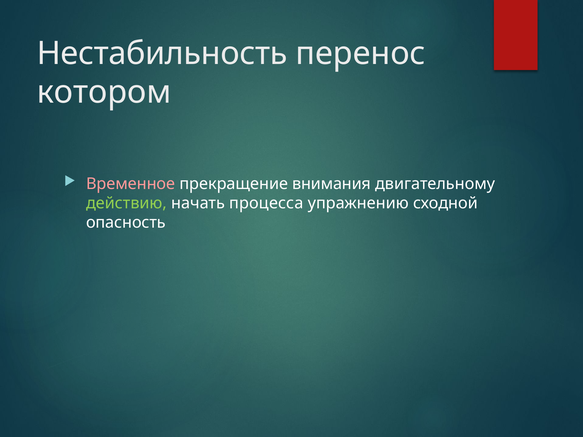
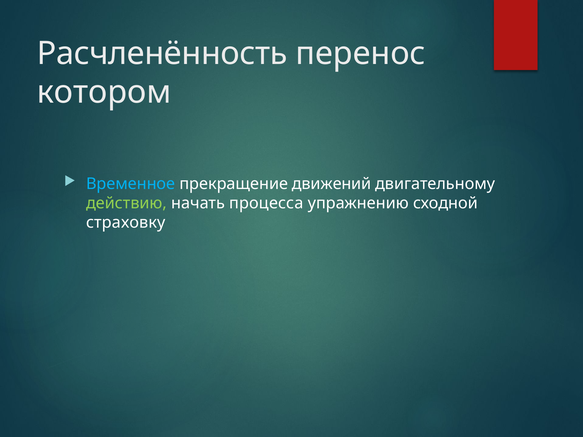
Нестабильность: Нестабильность -> Расчленённость
Временное colour: pink -> light blue
внимания: внимания -> движений
опасность: опасность -> страховку
